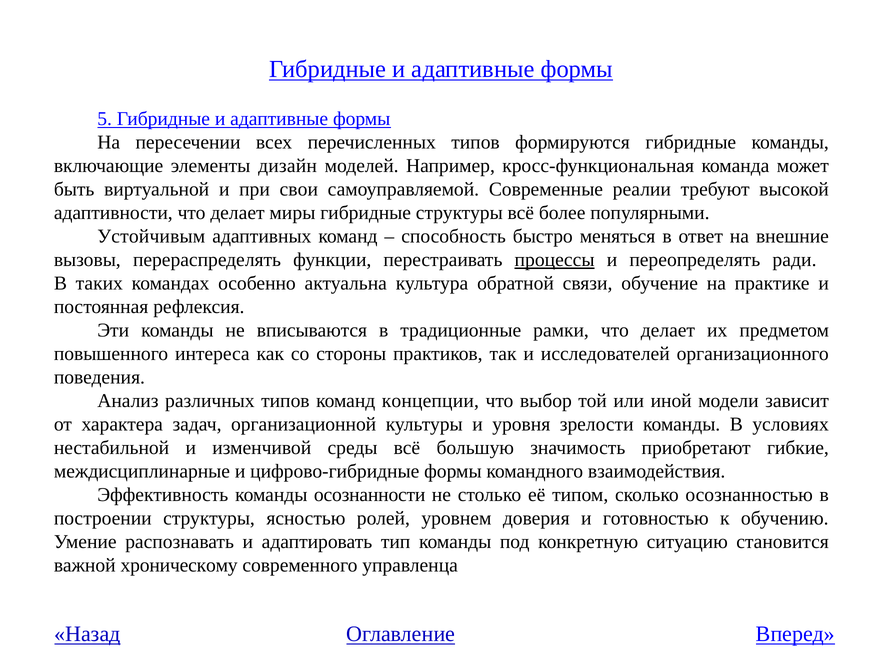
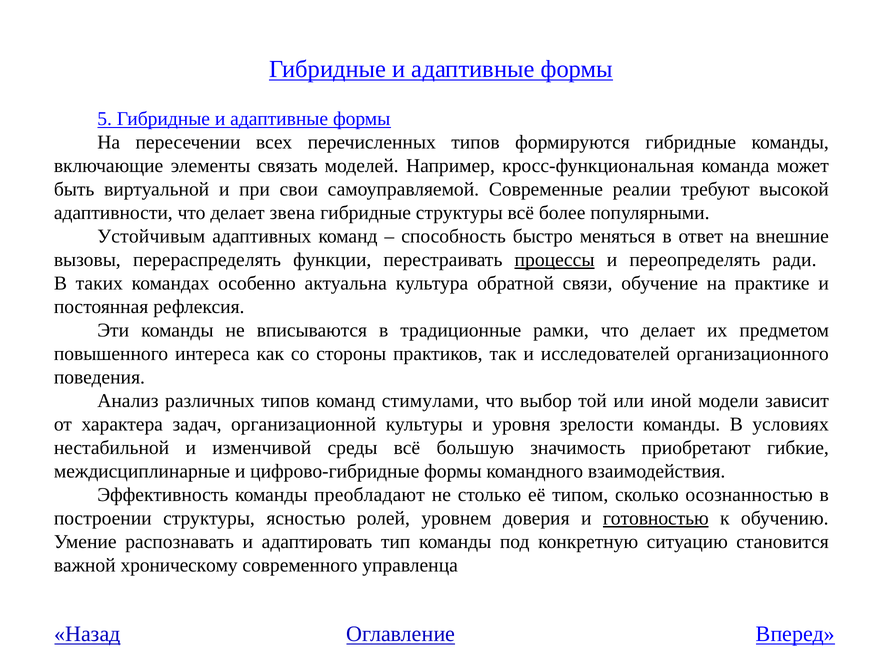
дизайн: дизайн -> связать
миры: миры -> звена
концепции: концепции -> стимулами
осознанности: осознанности -> преобладают
готовностью underline: none -> present
